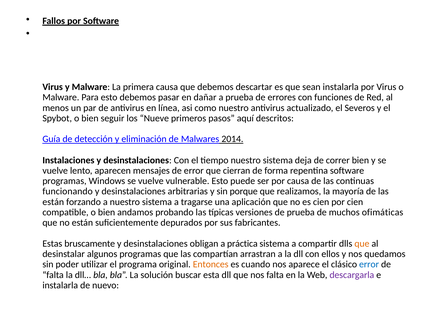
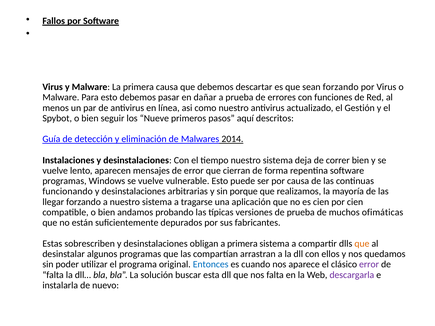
sean instalarla: instalarla -> forzando
Severos: Severos -> Gestión
están at (53, 202): están -> llegar
bruscamente: bruscamente -> sobrescriben
a práctica: práctica -> primera
Entonces colour: orange -> blue
error at (369, 265) colour: blue -> purple
